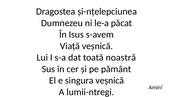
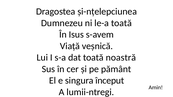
le-a păcat: păcat -> toată
singura veșnică: veșnică -> început
